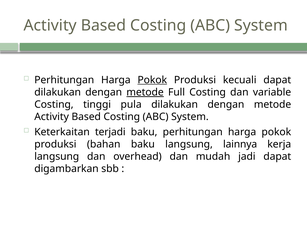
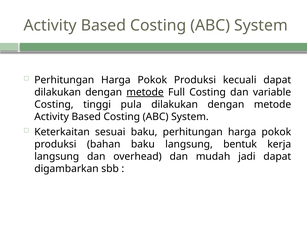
Pokok at (152, 80) underline: present -> none
terjadi: terjadi -> sesuai
lainnya: lainnya -> bentuk
